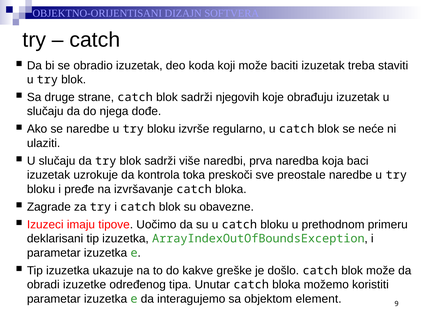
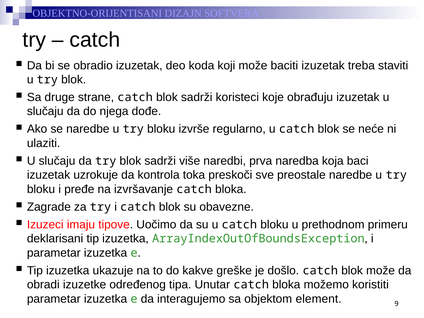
njegovih: njegovih -> koristeci
